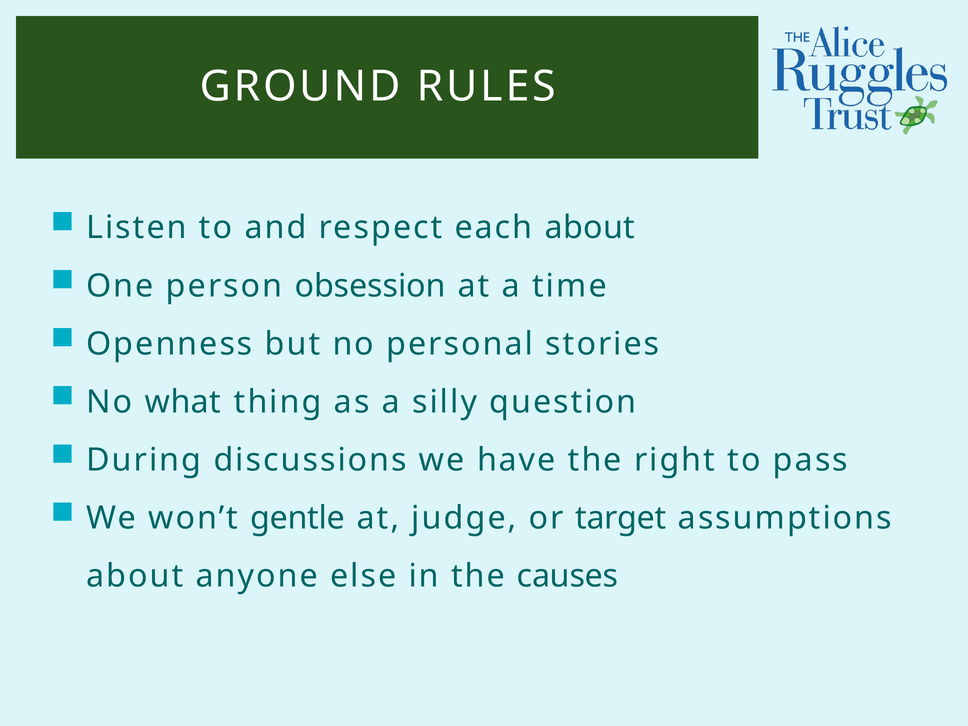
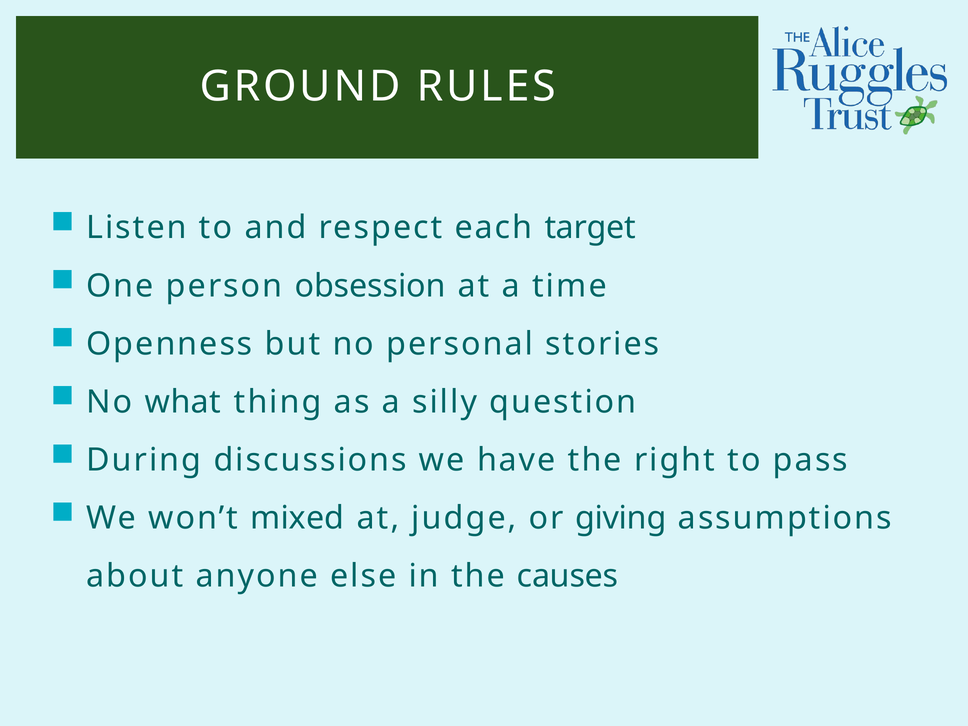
each about: about -> target
gentle: gentle -> mixed
target: target -> giving
